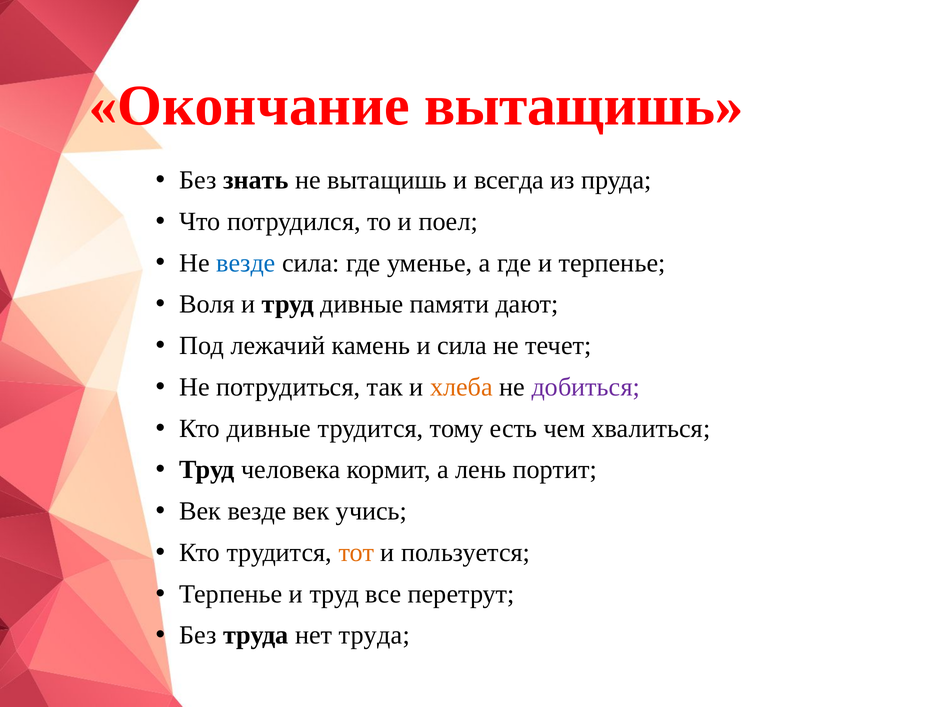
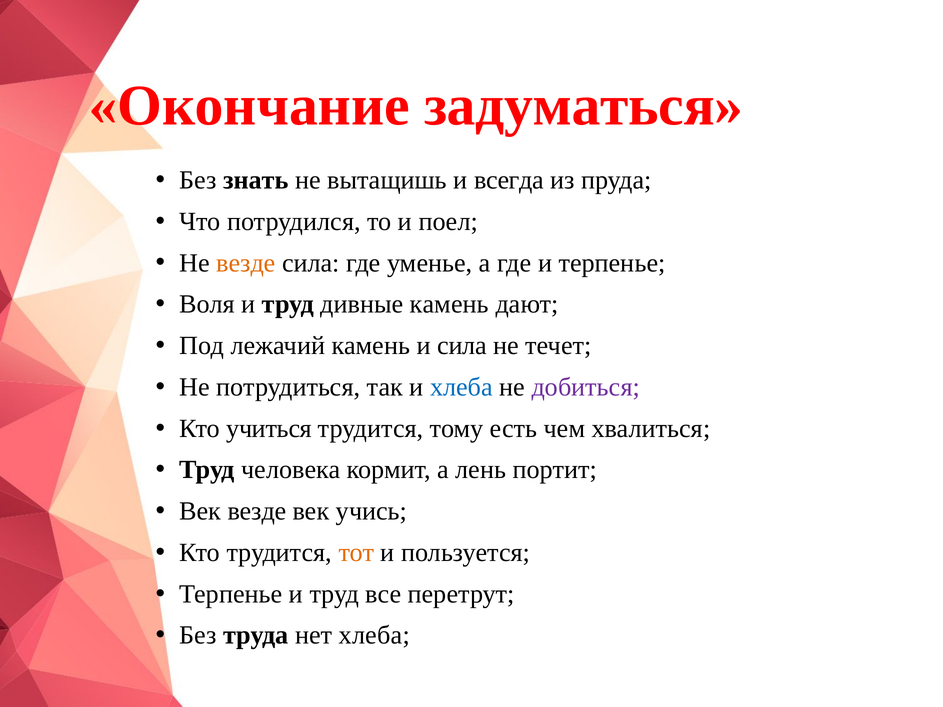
Окончание вытащишь: вытащишь -> задуматься
везде at (246, 263) colour: blue -> orange
дивные памяти: памяти -> камень
хлеба at (461, 387) colour: orange -> blue
Кто дивные: дивные -> учиться
нет труда: труда -> хлеба
